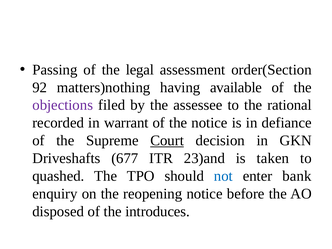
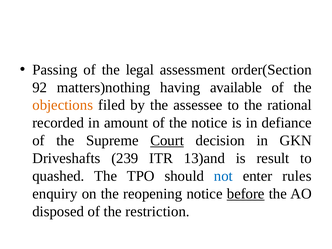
objections colour: purple -> orange
warrant: warrant -> amount
677: 677 -> 239
23)and: 23)and -> 13)and
taken: taken -> result
bank: bank -> rules
before underline: none -> present
introduces: introduces -> restriction
